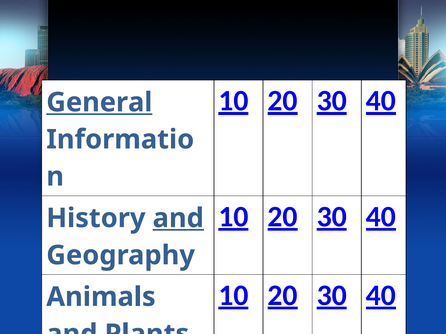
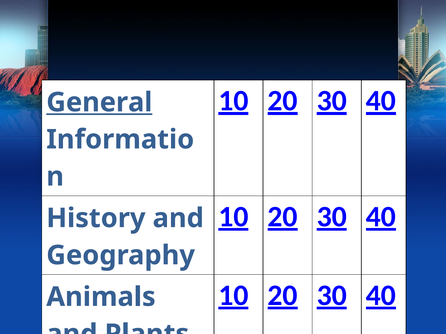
and at (178, 219) underline: present -> none
